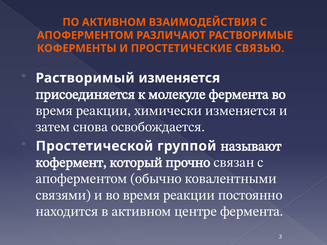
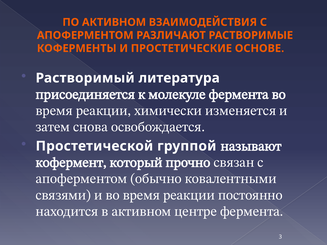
СВЯЗЬЮ: СВЯЗЬЮ -> ОСНОВЕ
Растворимый изменяется: изменяется -> литература
